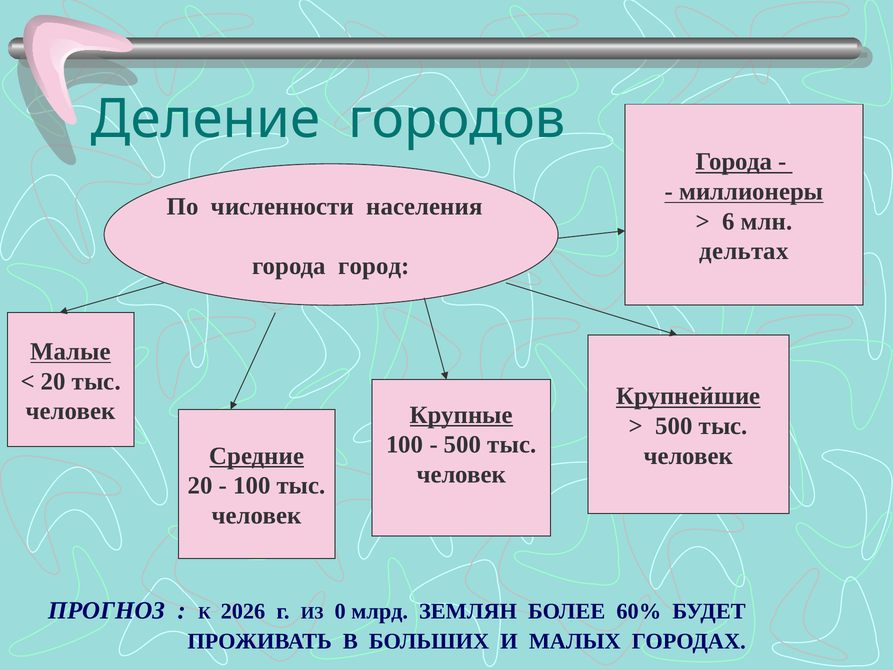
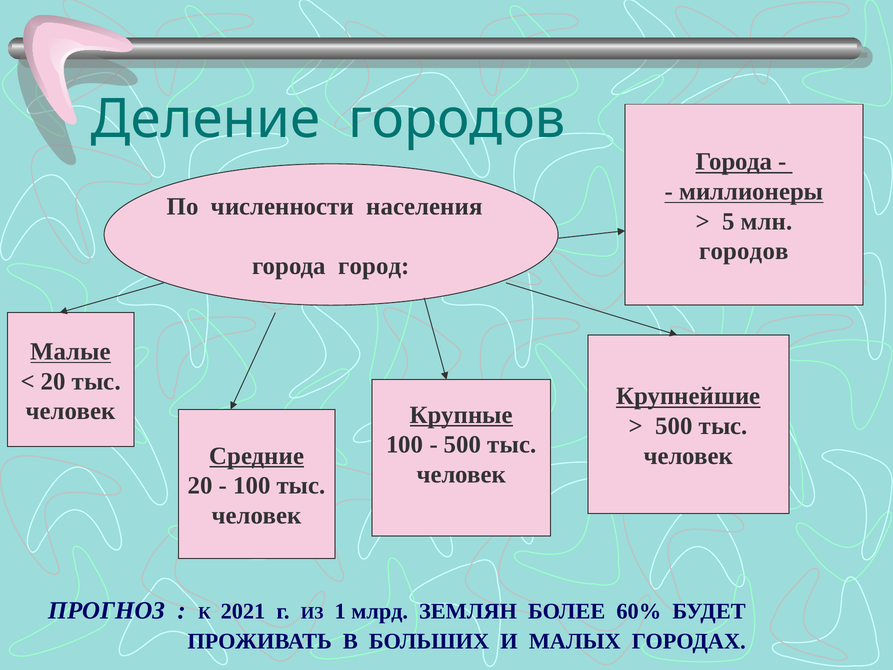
6: 6 -> 5
дельтах at (744, 251): дельтах -> городов
2026: 2026 -> 2021
0: 0 -> 1
